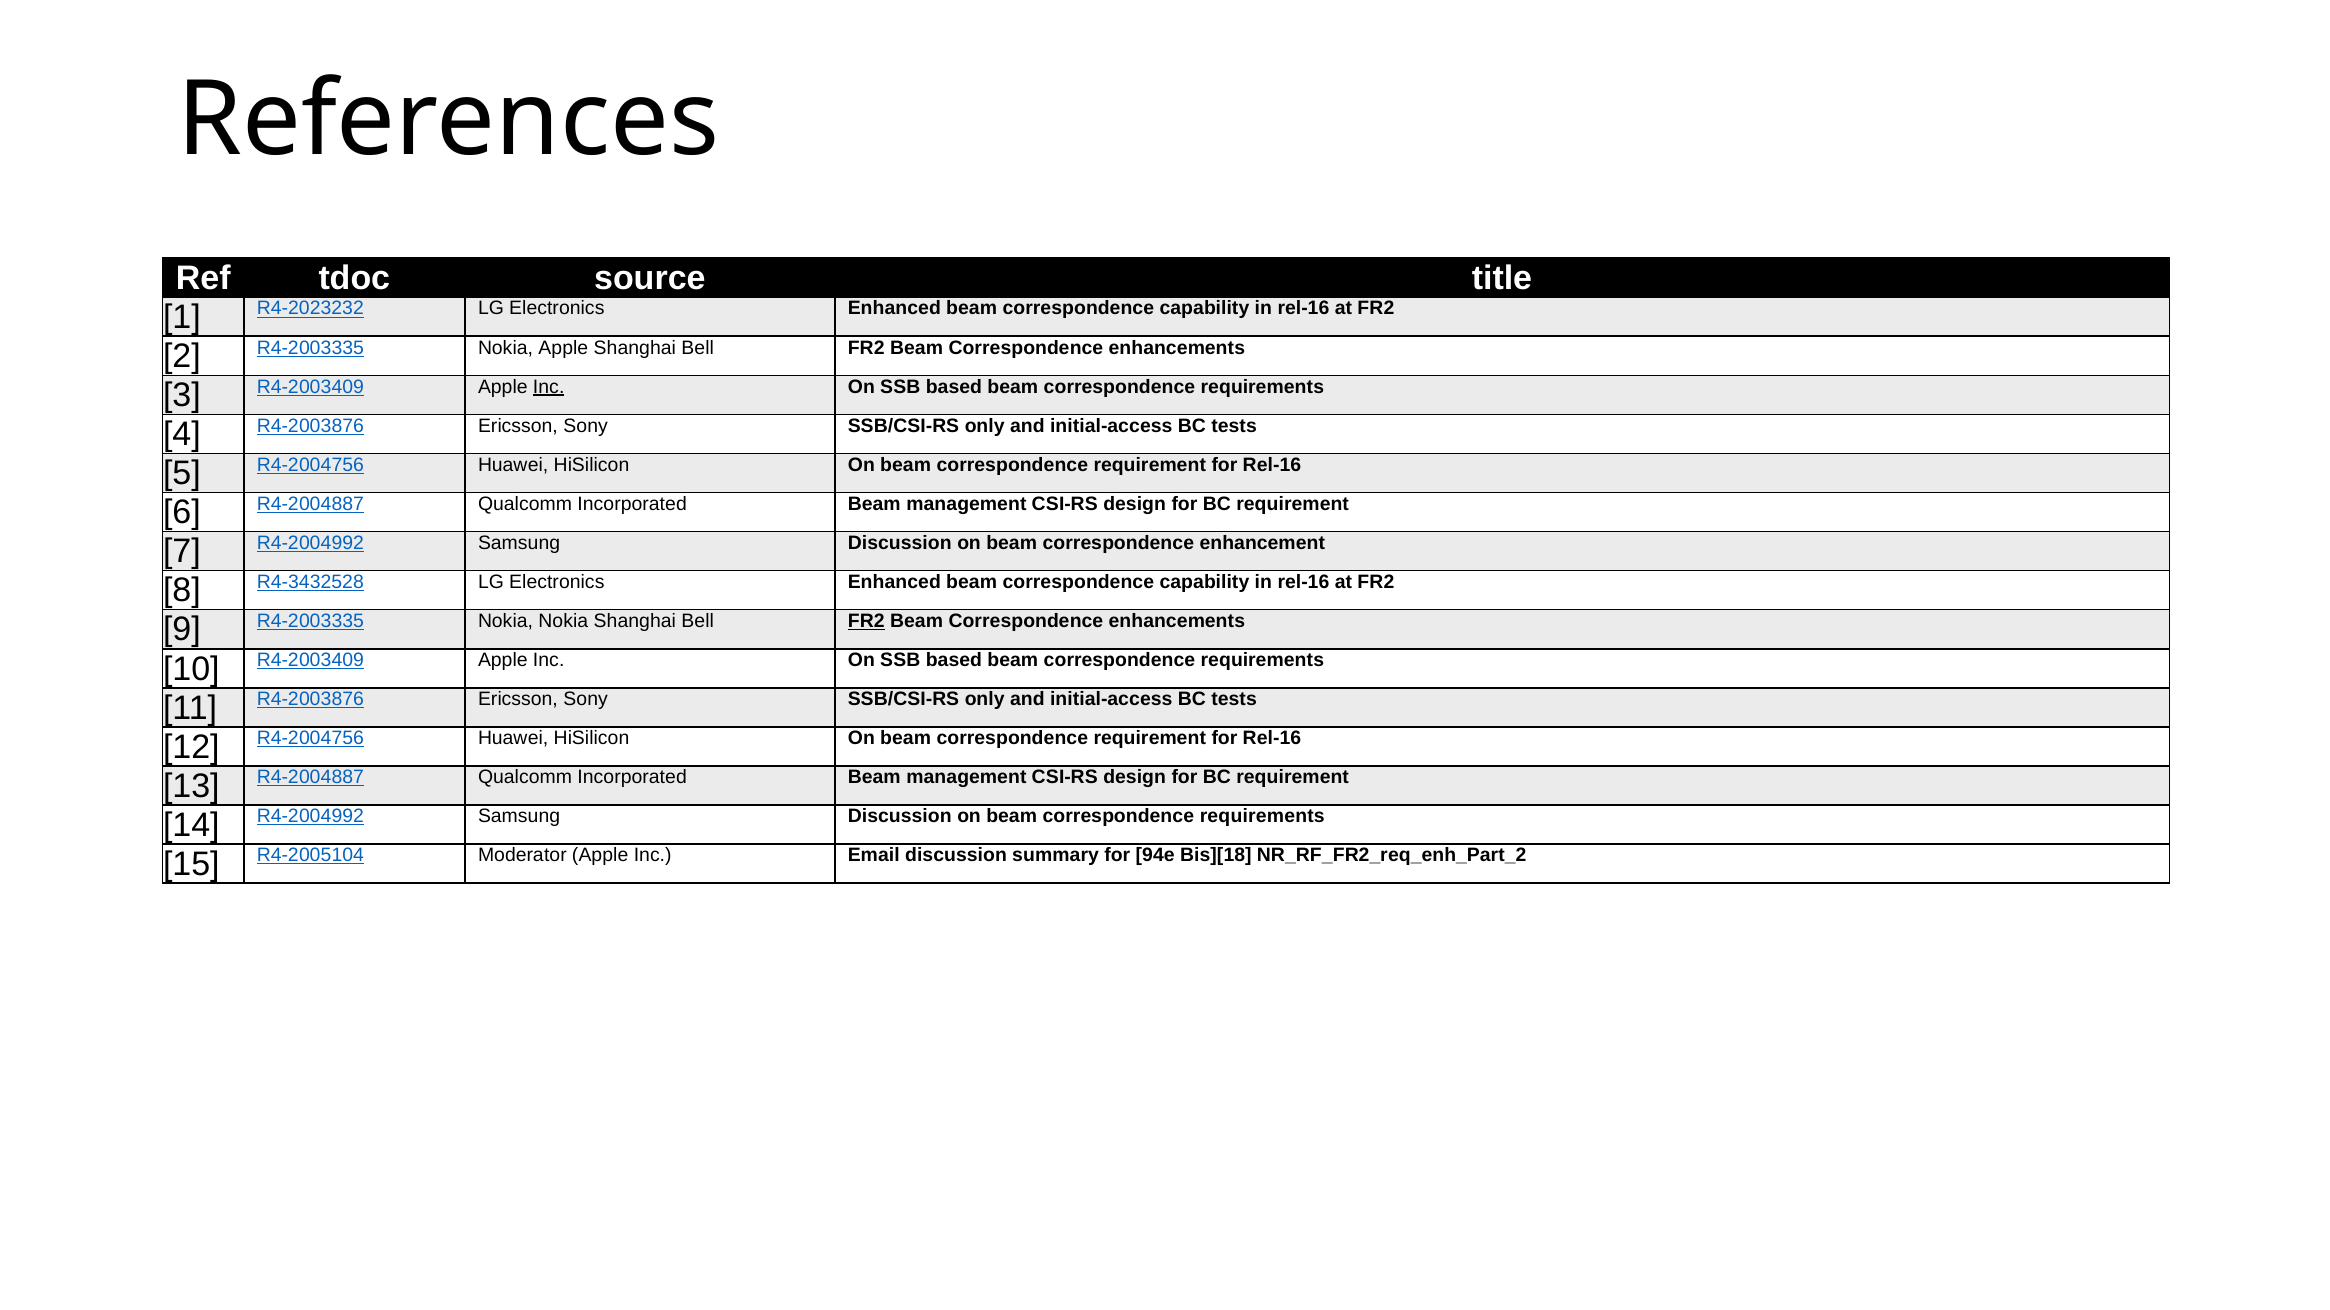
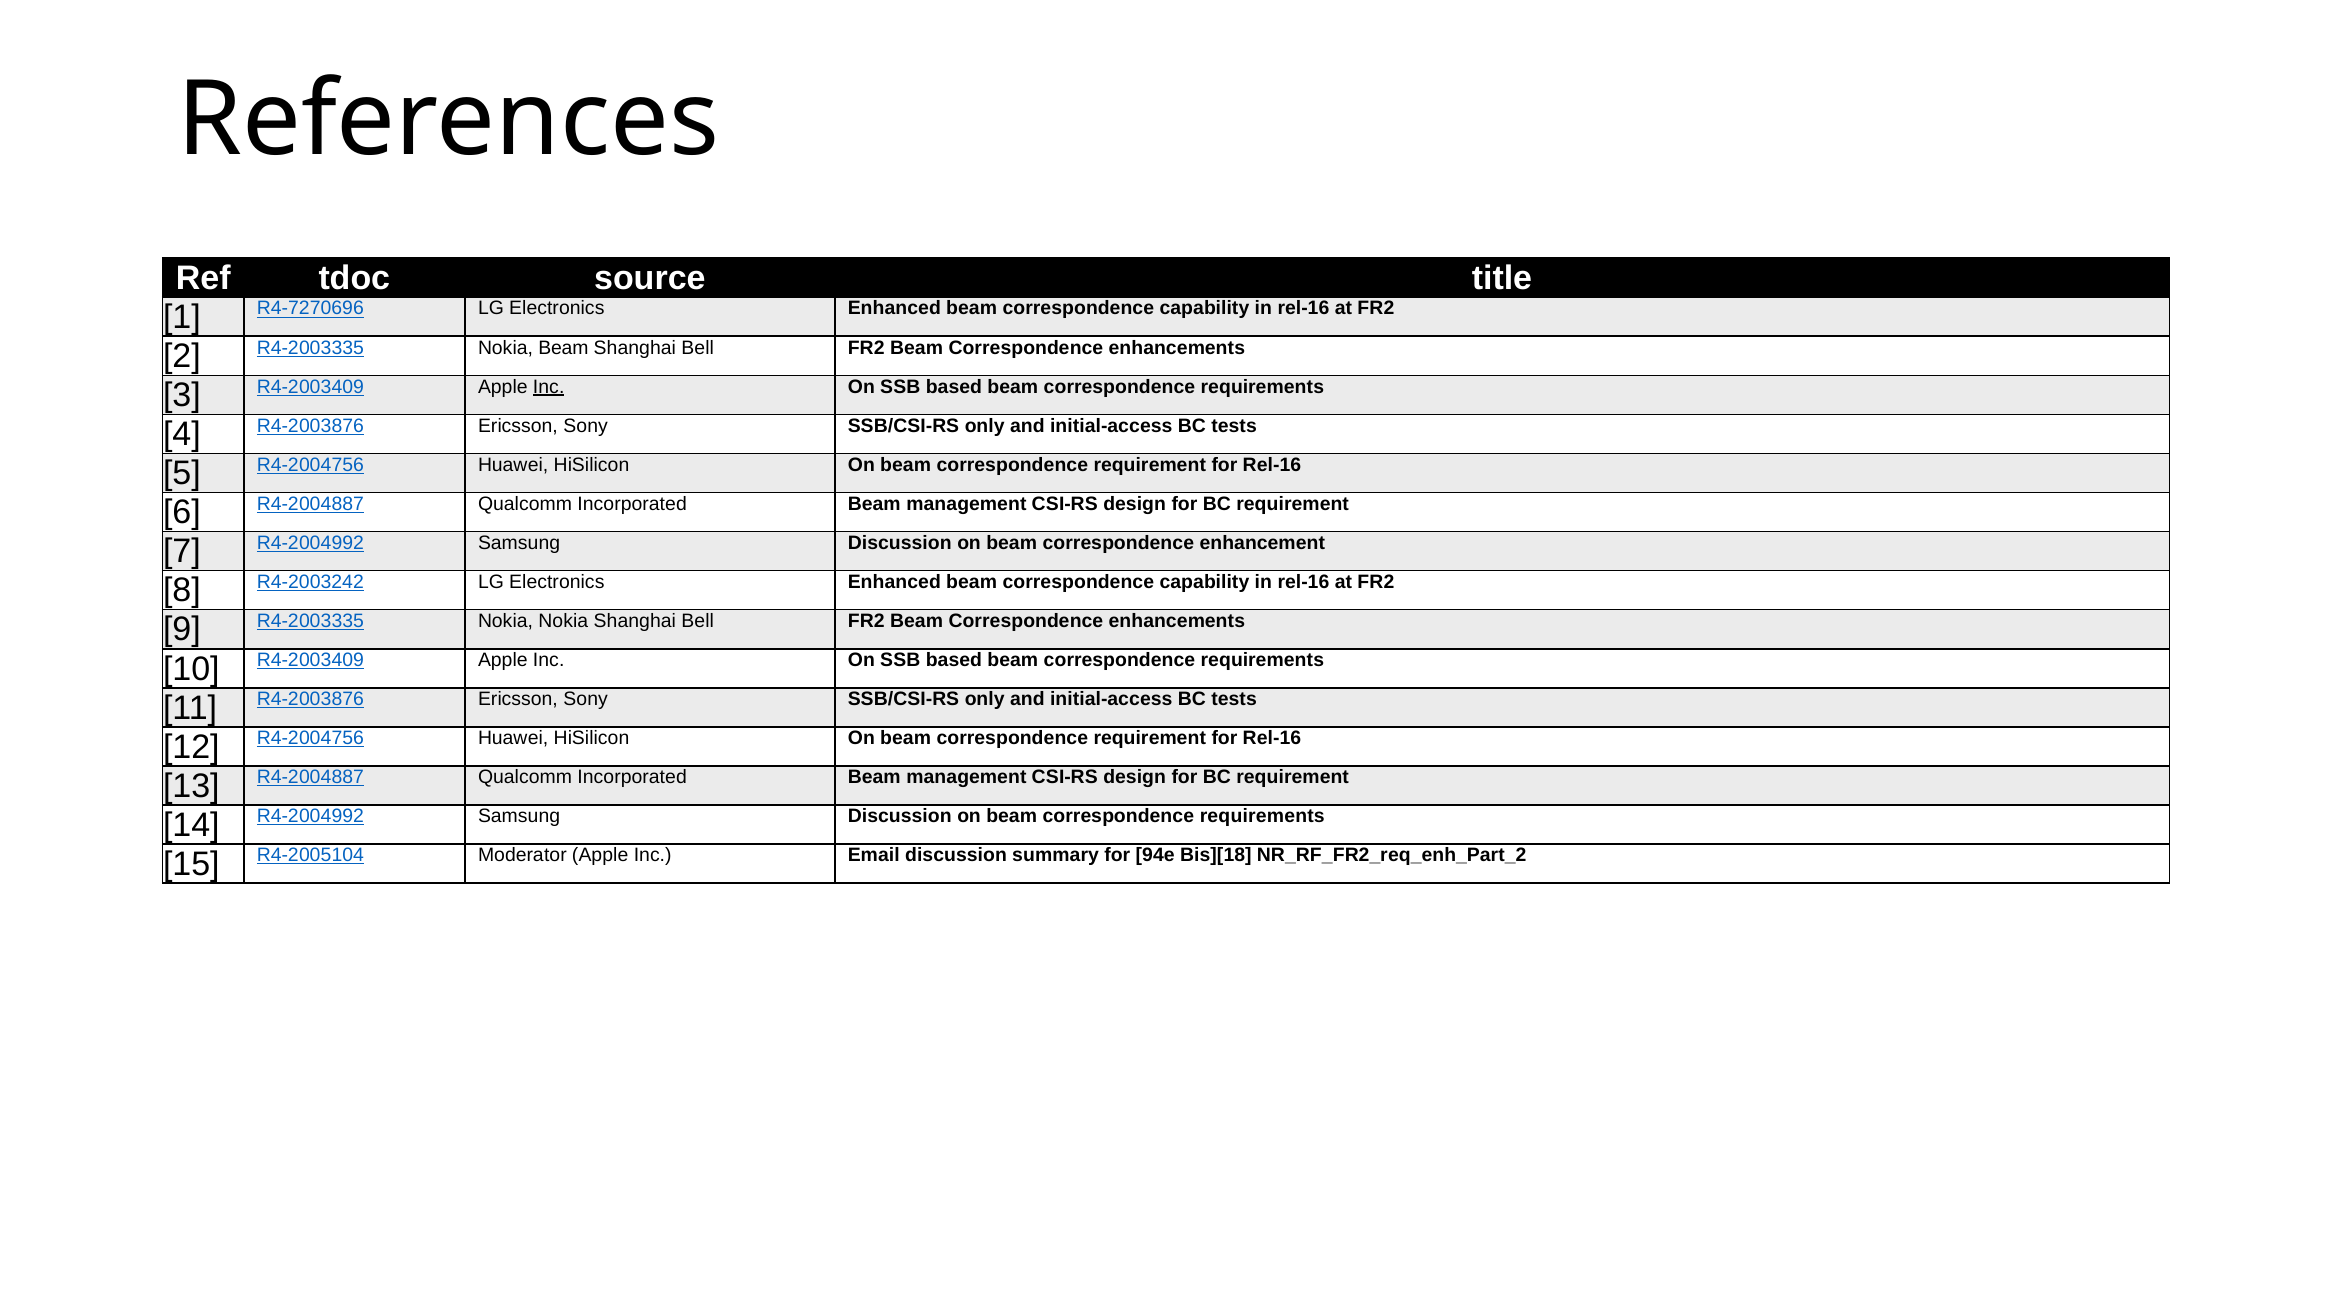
R4-2023232: R4-2023232 -> R4-7270696
Nokia Apple: Apple -> Beam
R4-3432528: R4-3432528 -> R4-2003242
FR2 at (866, 621) underline: present -> none
